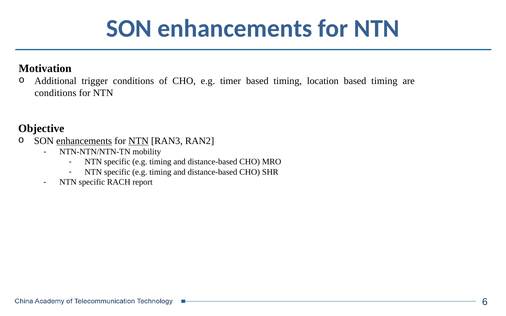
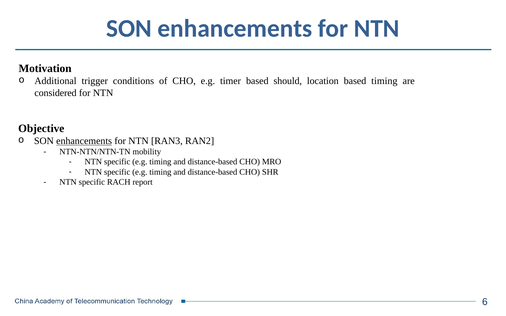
timer based timing: timing -> should
conditions at (55, 93): conditions -> considered
NTN at (139, 141) underline: present -> none
